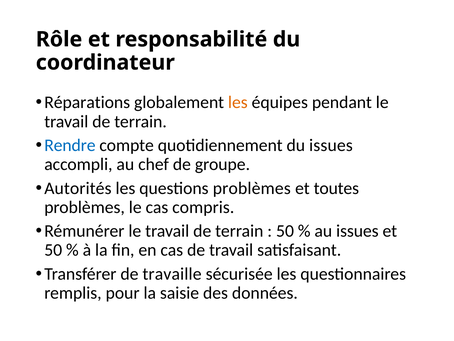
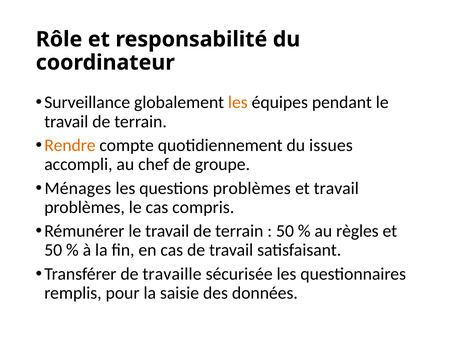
Réparations: Réparations -> Surveillance
Rendre colour: blue -> orange
Autorités: Autorités -> Ménages
et toutes: toutes -> travail
au issues: issues -> règles
